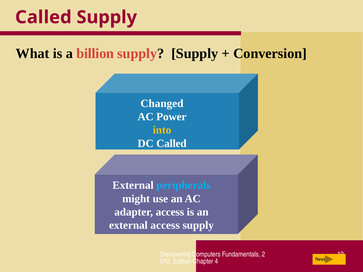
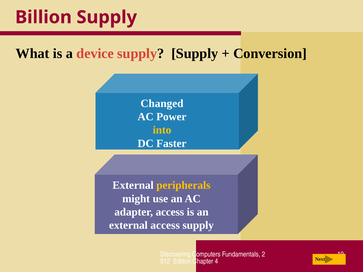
Called at (43, 17): Called -> Billion
billion: billion -> device
DC Called: Called -> Faster
peripherals colour: light blue -> yellow
